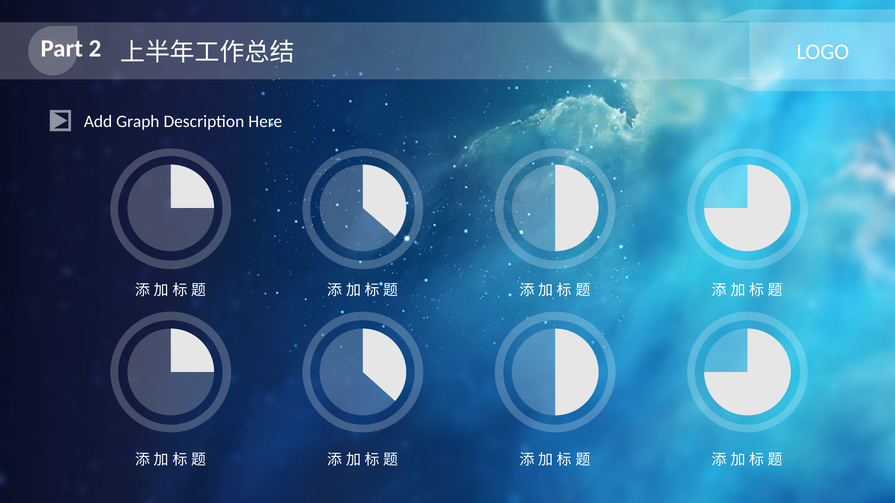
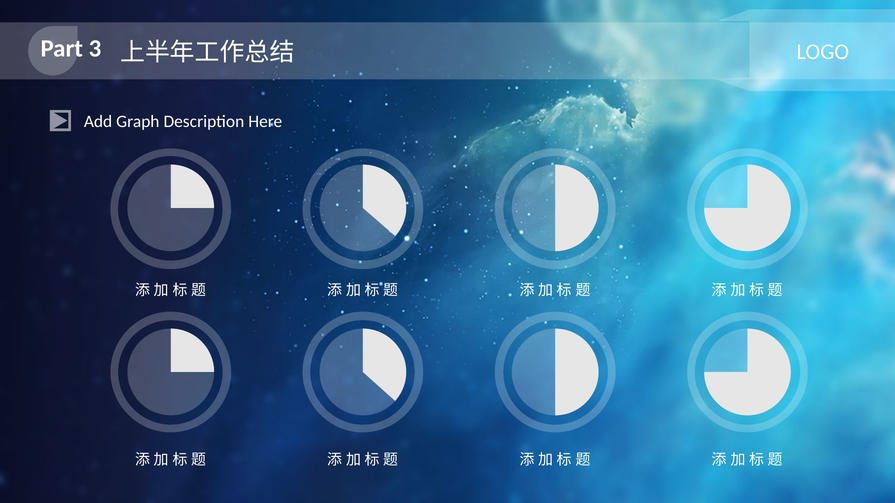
2: 2 -> 3
